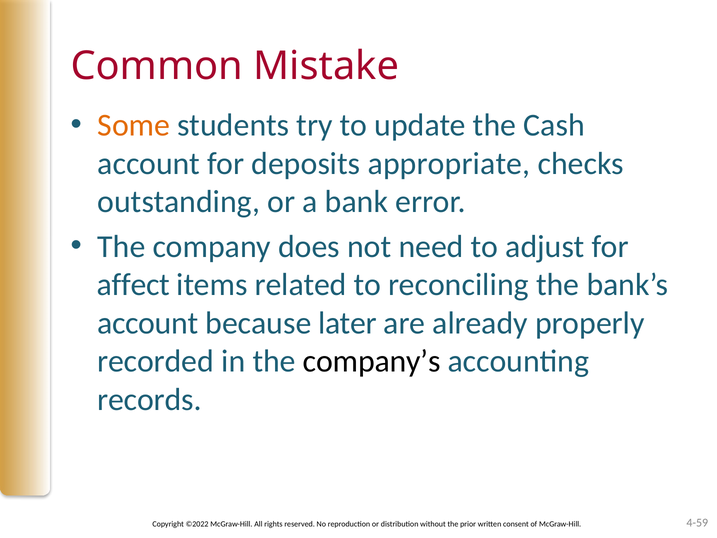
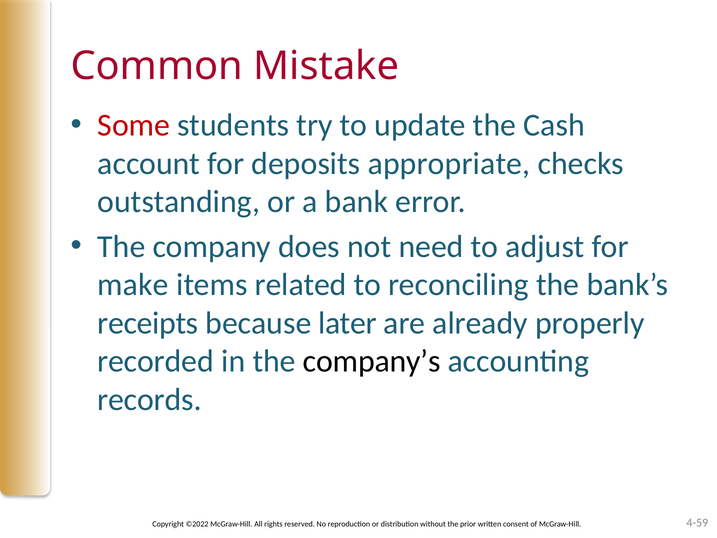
Some colour: orange -> red
affect: affect -> make
account at (148, 323): account -> receipts
